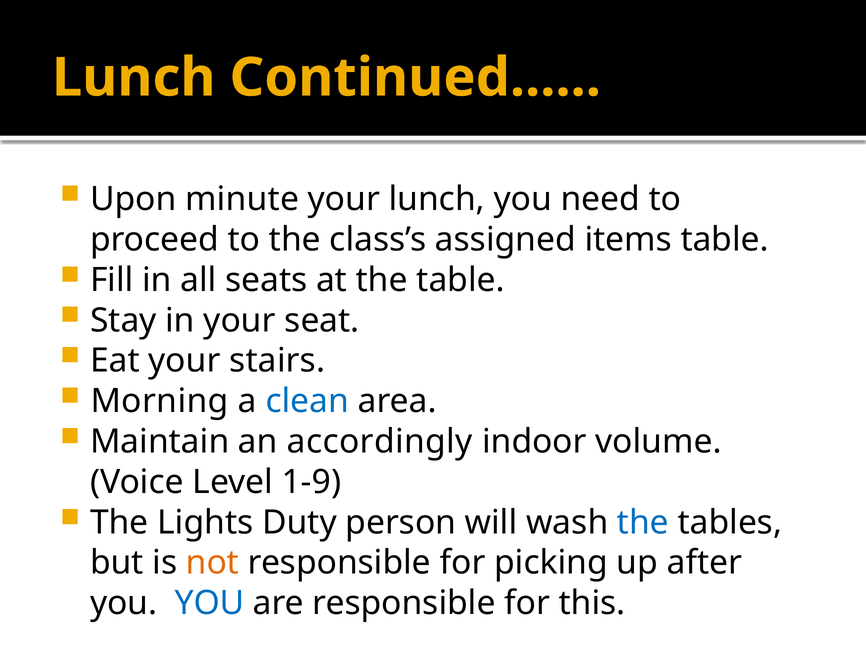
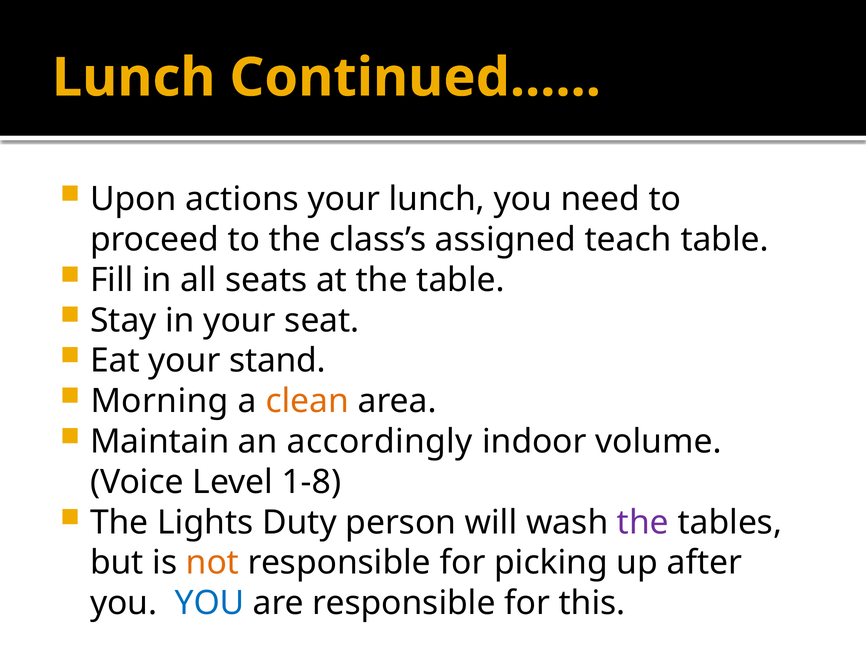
minute: minute -> actions
items: items -> teach
stairs: stairs -> stand
clean colour: blue -> orange
1-9: 1-9 -> 1-8
the at (643, 523) colour: blue -> purple
